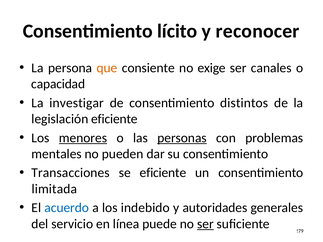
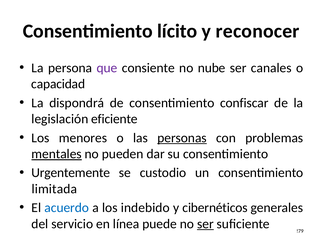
que colour: orange -> purple
exige: exige -> nube
investigar: investigar -> dispondrá
distintos: distintos -> confiscar
menores underline: present -> none
mentales underline: none -> present
Transacciones: Transacciones -> Urgentemente
se eficiente: eficiente -> custodio
autoridades: autoridades -> cibernéticos
